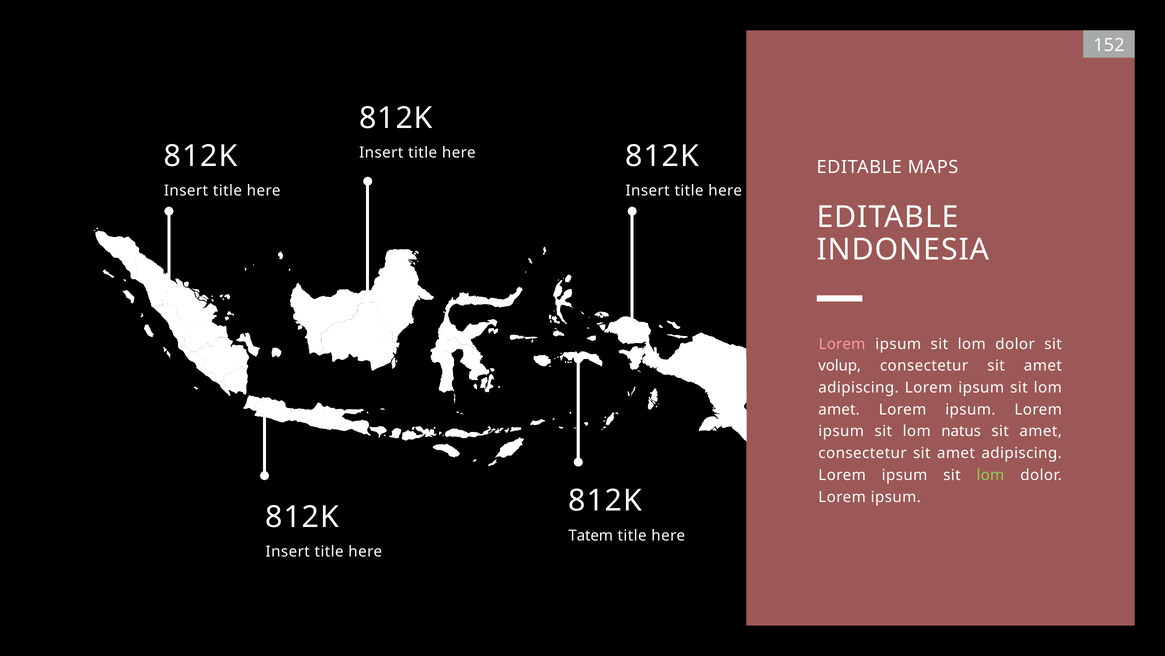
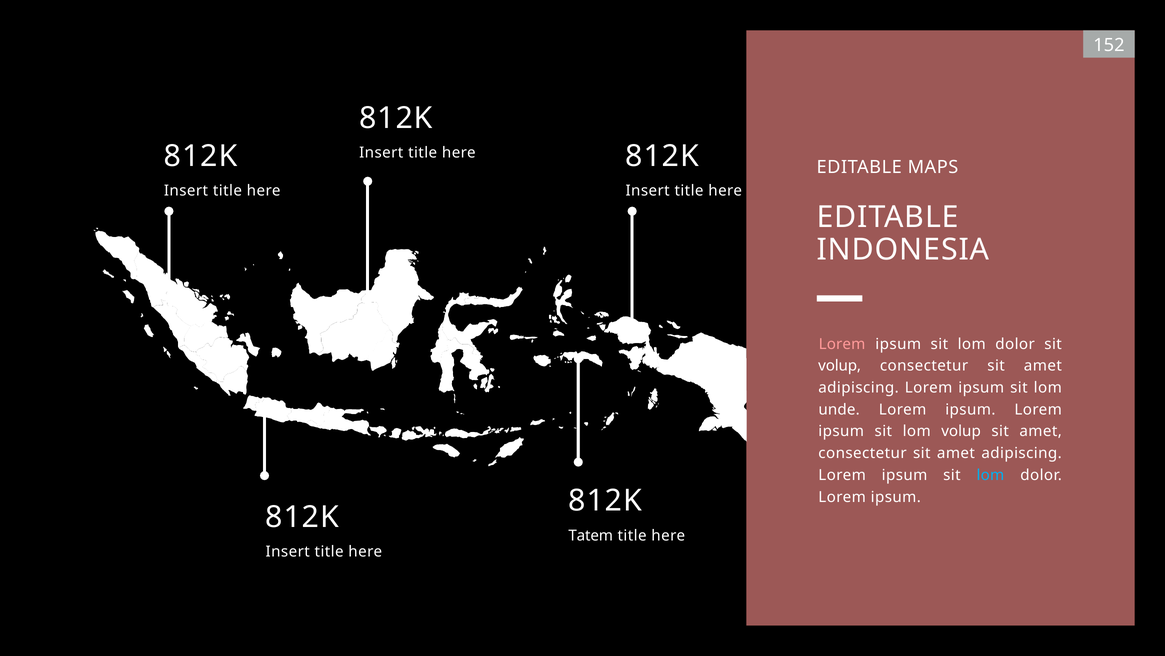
amet at (839, 409): amet -> unde
lom natus: natus -> volup
lom at (990, 475) colour: light green -> light blue
